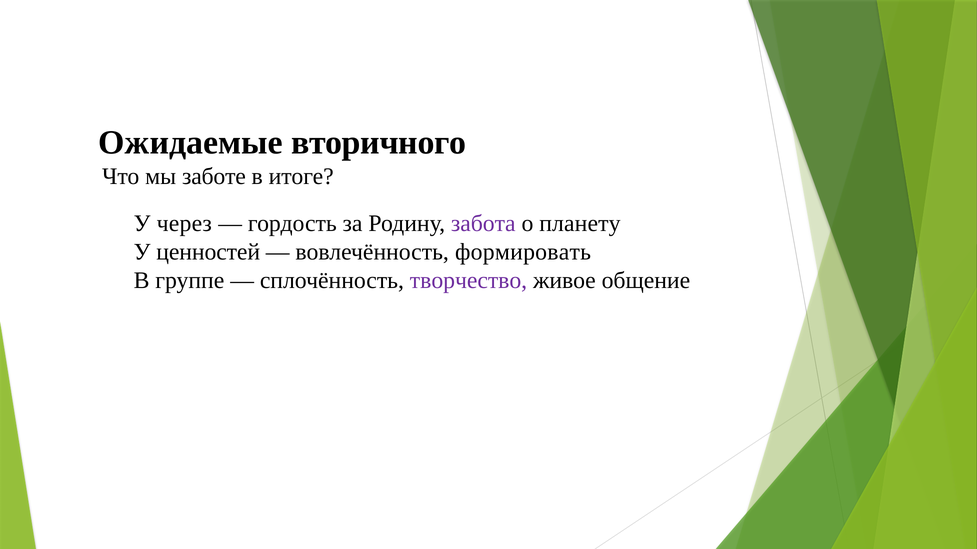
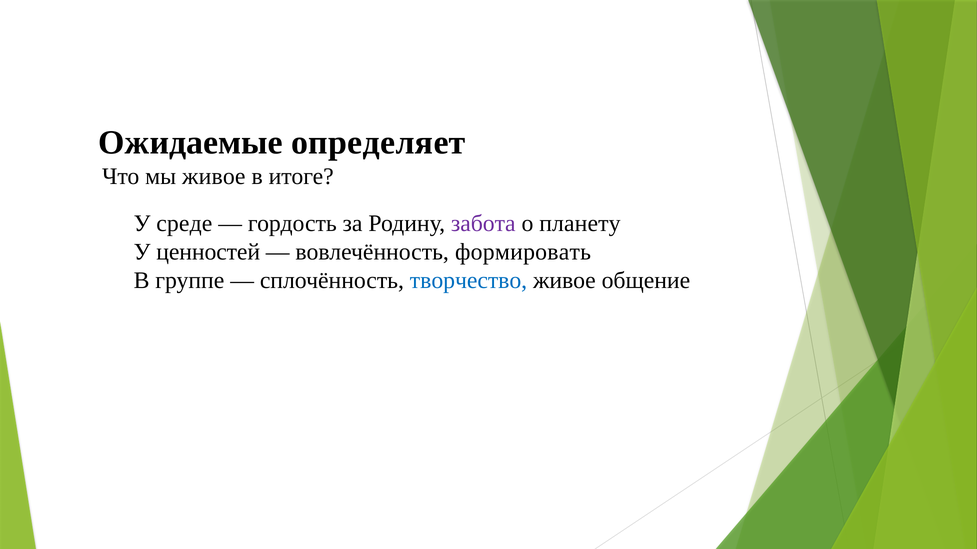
вторичного: вторичного -> определяет
мы заботе: заботе -> живое
через: через -> среде
творчество colour: purple -> blue
